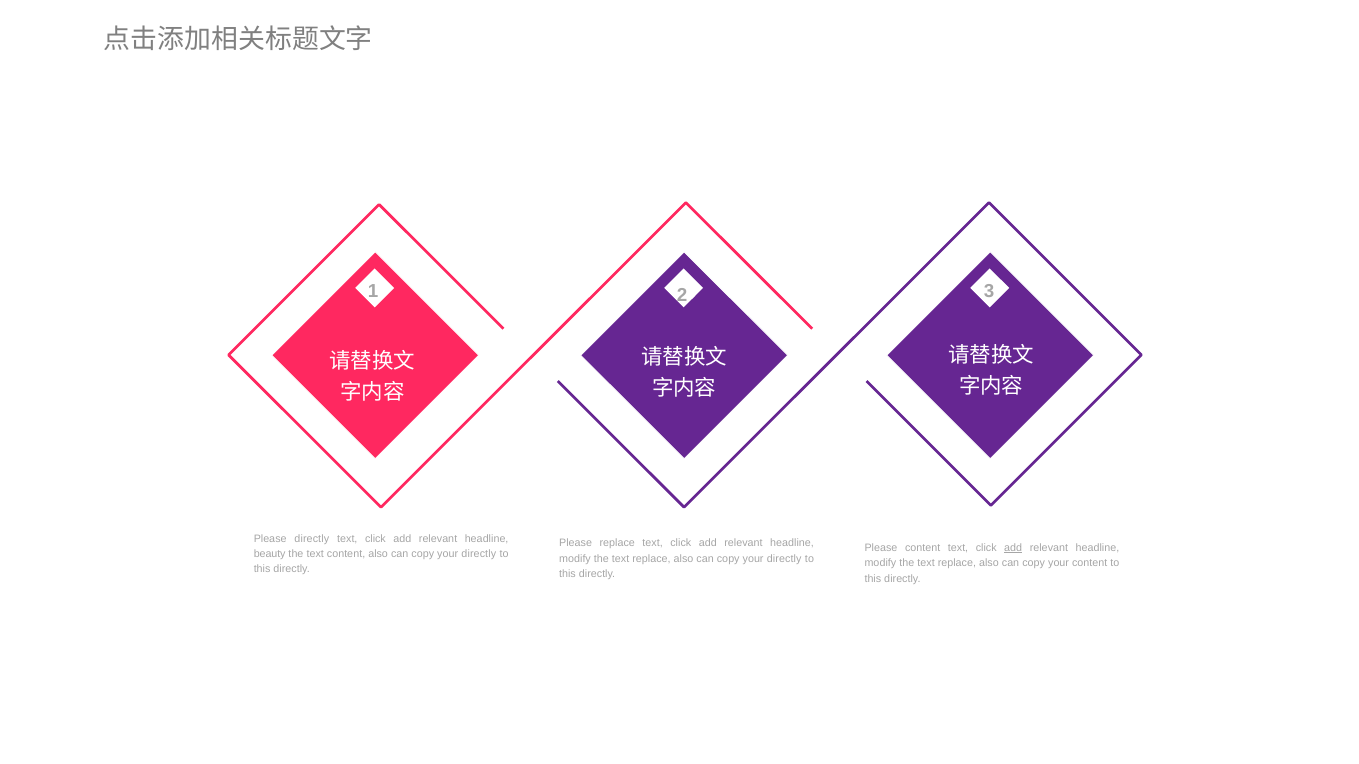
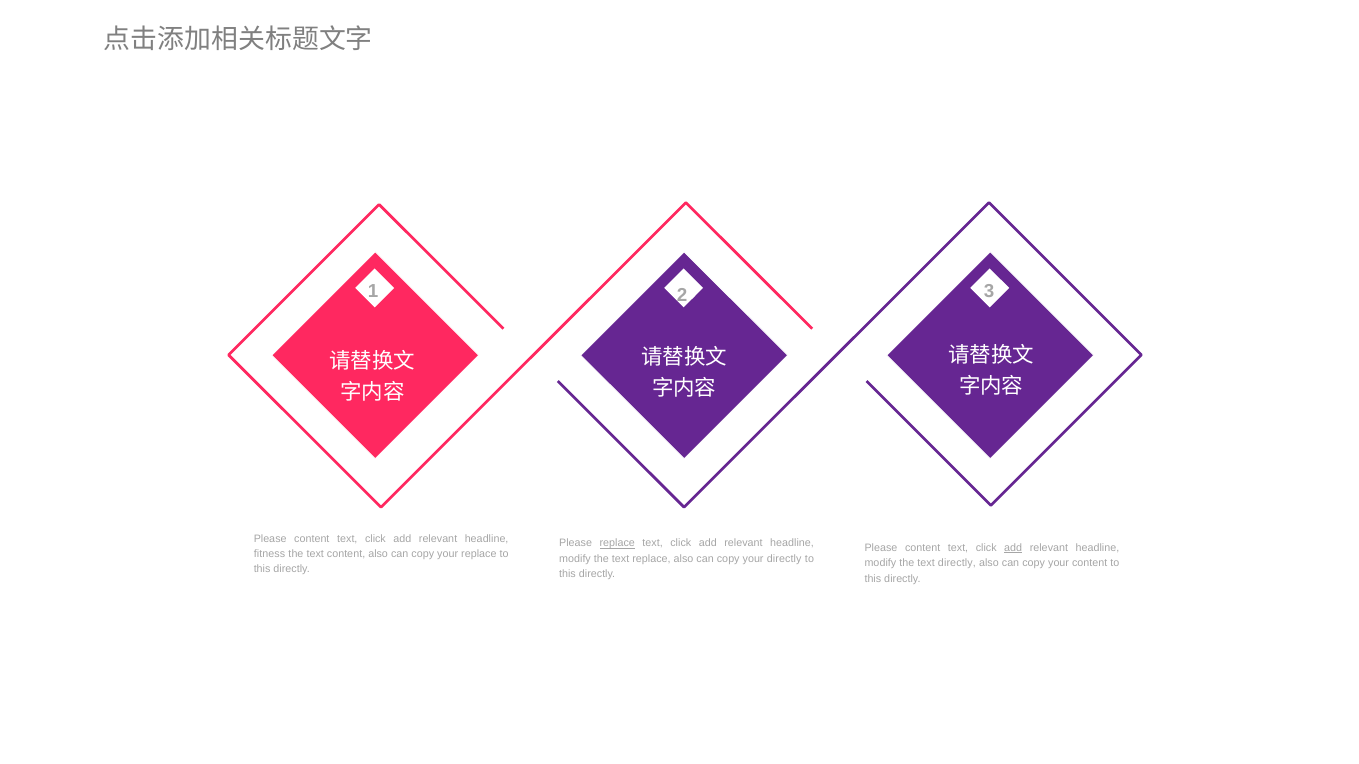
directly at (312, 539): directly -> content
replace at (617, 544) underline: none -> present
beauty: beauty -> fitness
directly at (479, 554): directly -> replace
replace at (957, 564): replace -> directly
